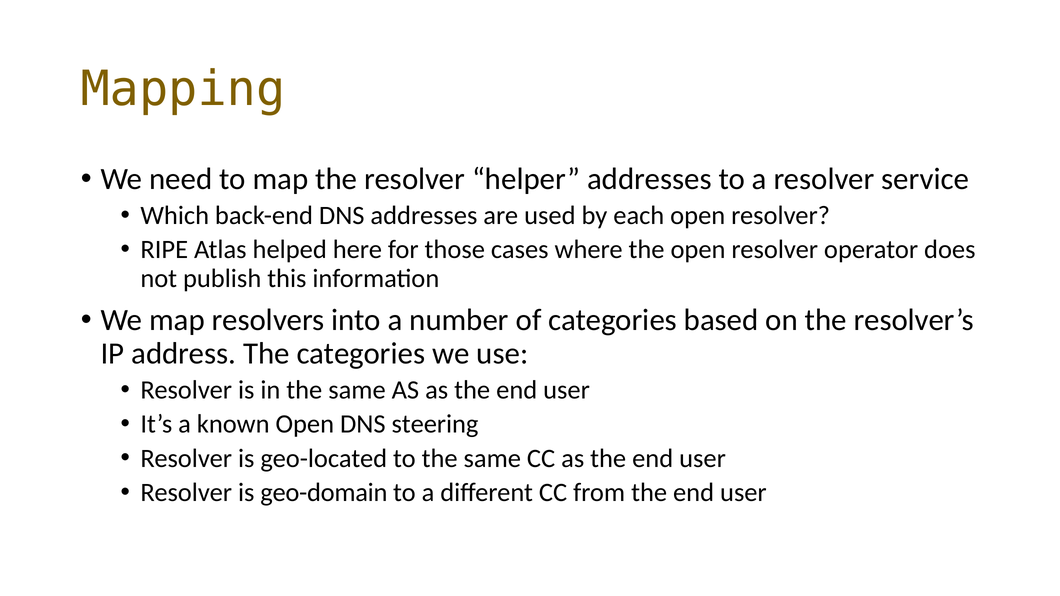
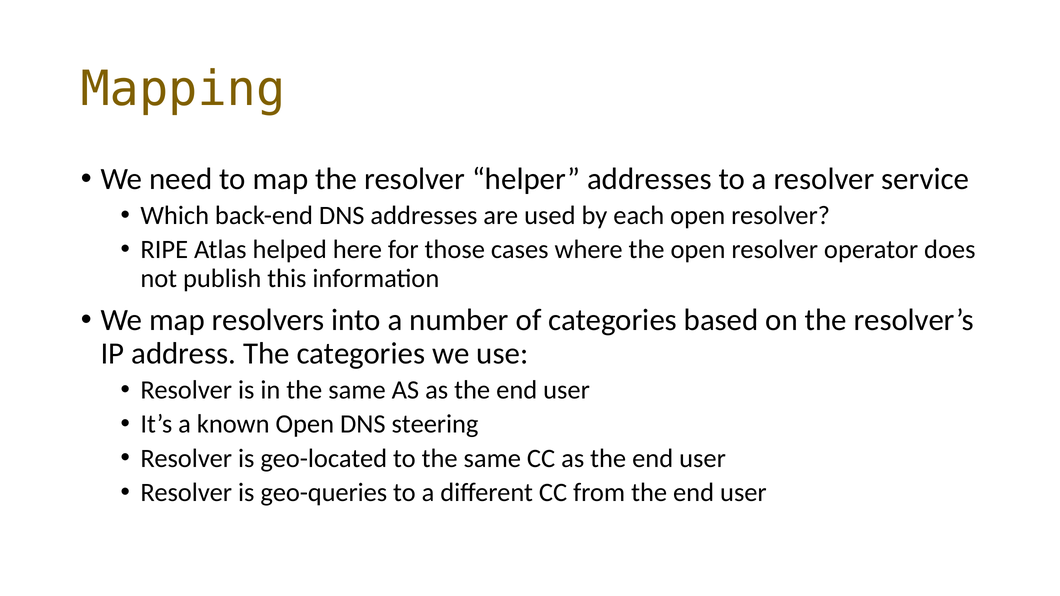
geo-domain: geo-domain -> geo-queries
